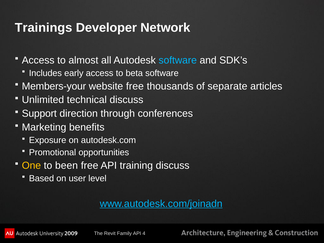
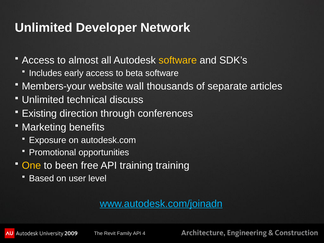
Trainings at (44, 28): Trainings -> Unlimited
software at (178, 60) colour: light blue -> yellow
website free: free -> wall
Support: Support -> Existing
training discuss: discuss -> training
